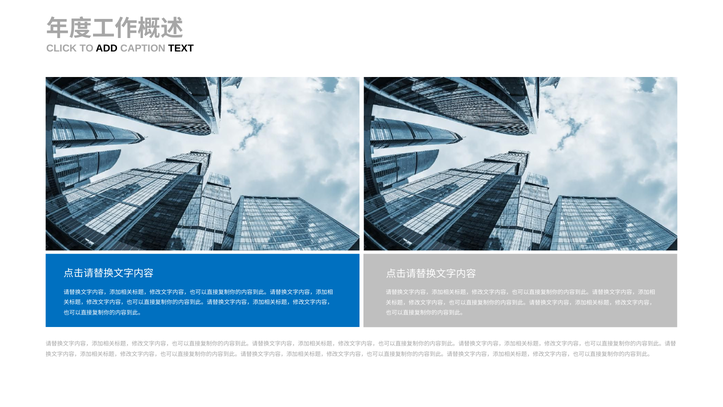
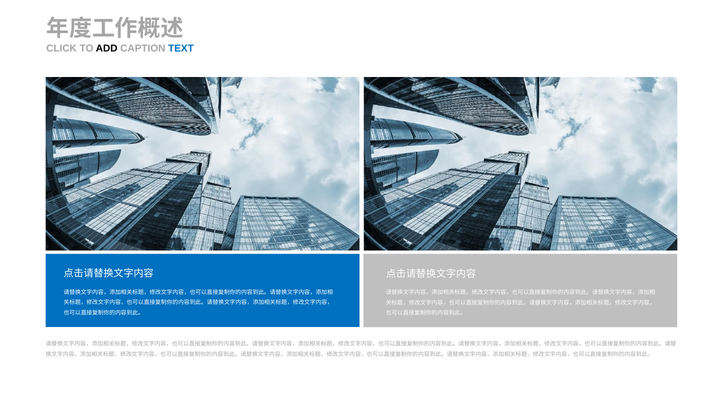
TEXT colour: black -> blue
